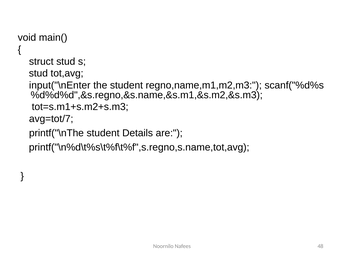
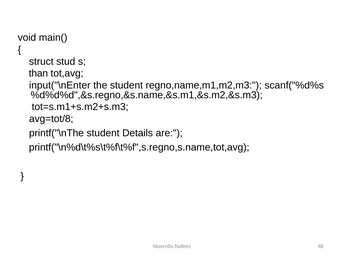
stud at (38, 73): stud -> than
avg=tot/7: avg=tot/7 -> avg=tot/8
